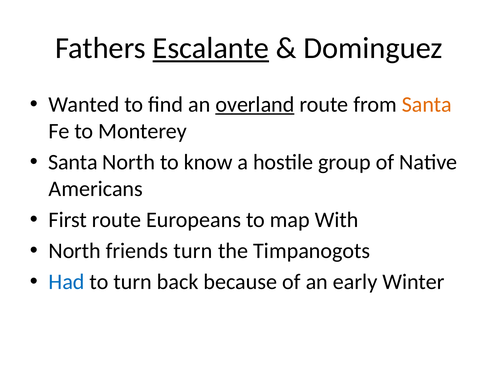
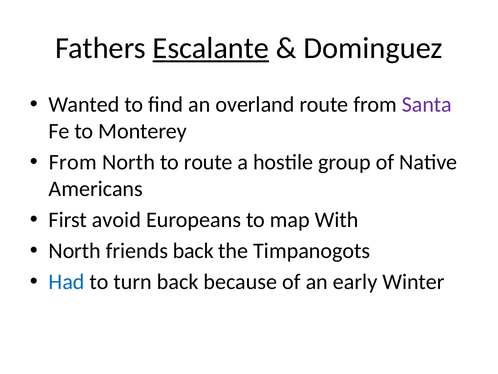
overland underline: present -> none
Santa at (427, 104) colour: orange -> purple
Santa at (73, 162): Santa -> From
to know: know -> route
First route: route -> avoid
friends turn: turn -> back
